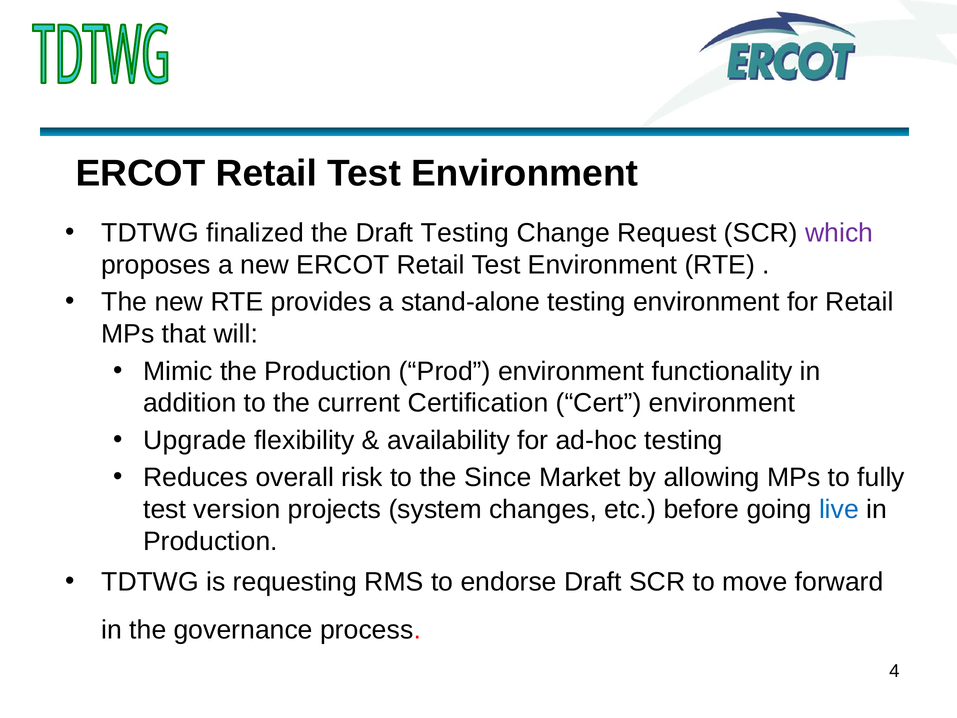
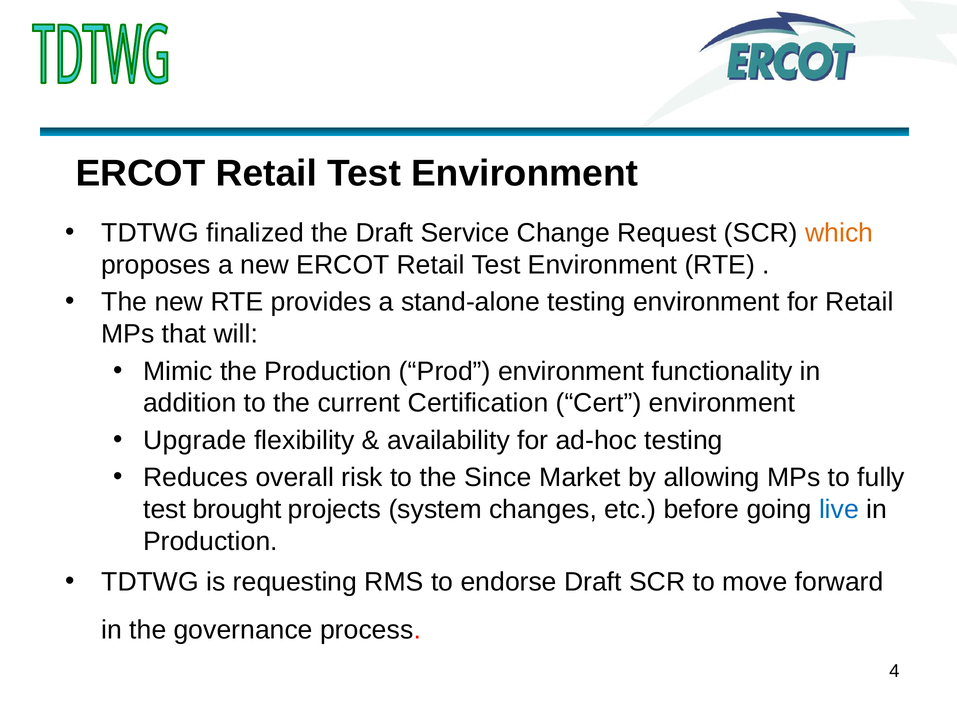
Draft Testing: Testing -> Service
which colour: purple -> orange
version: version -> brought
